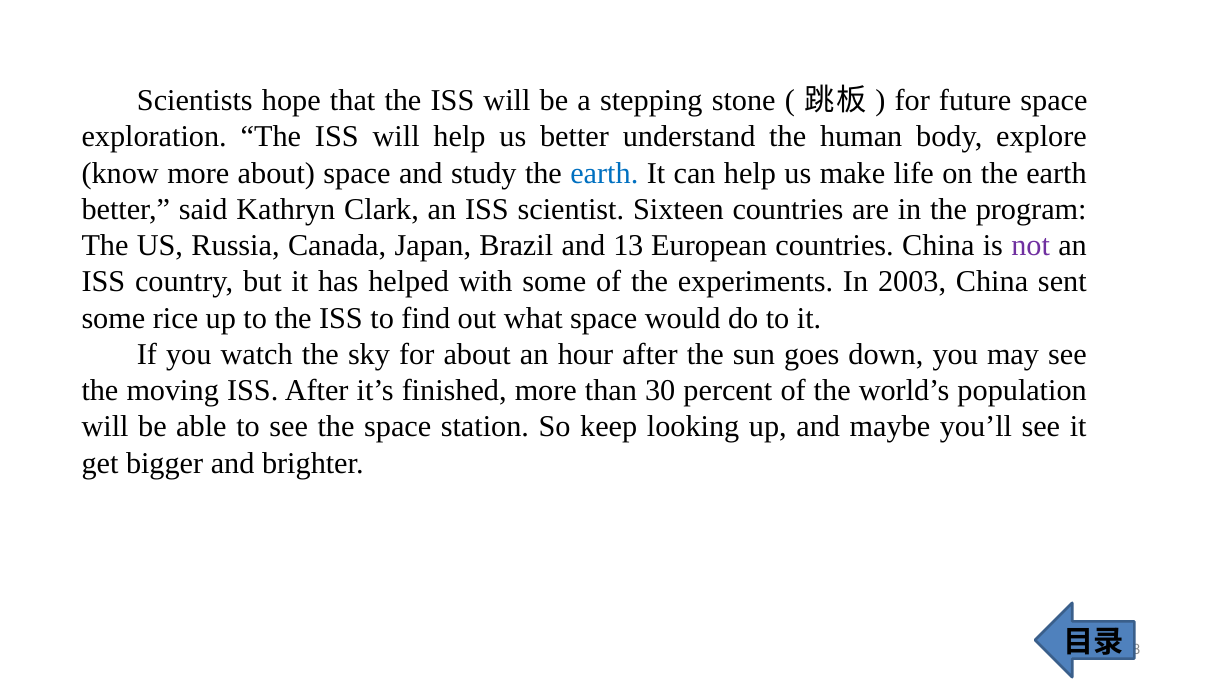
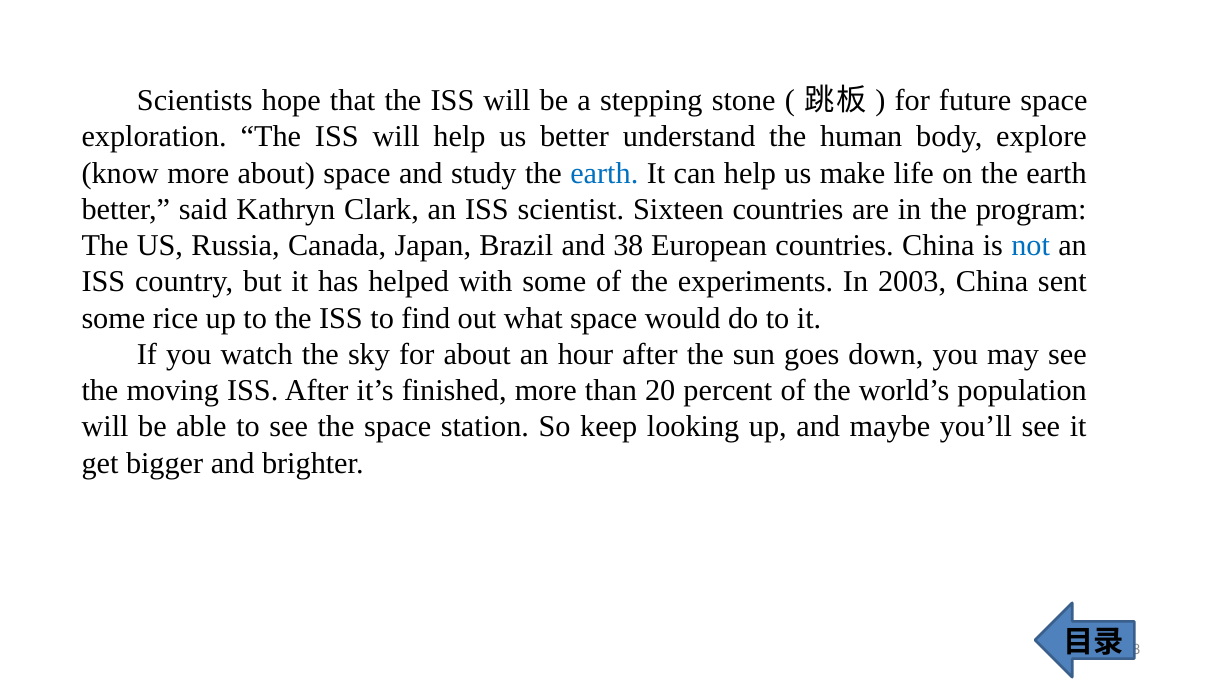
and 13: 13 -> 38
not colour: purple -> blue
30: 30 -> 20
